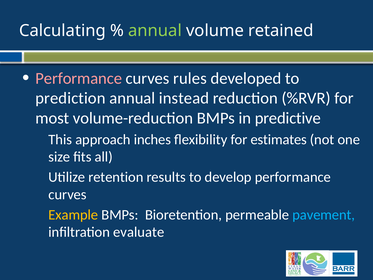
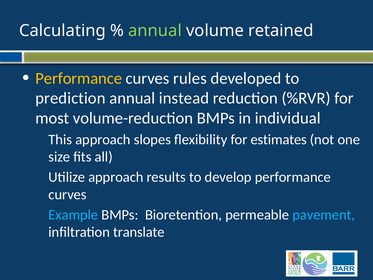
Performance at (79, 78) colour: pink -> yellow
predictive: predictive -> individual
inches: inches -> slopes
Utilize retention: retention -> approach
Example colour: yellow -> light blue
evaluate: evaluate -> translate
